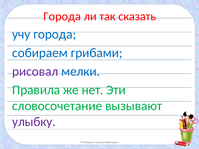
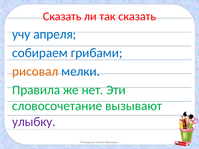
Города at (62, 16): Города -> Сказать
учу города: города -> апреля
рисовал colour: purple -> orange
